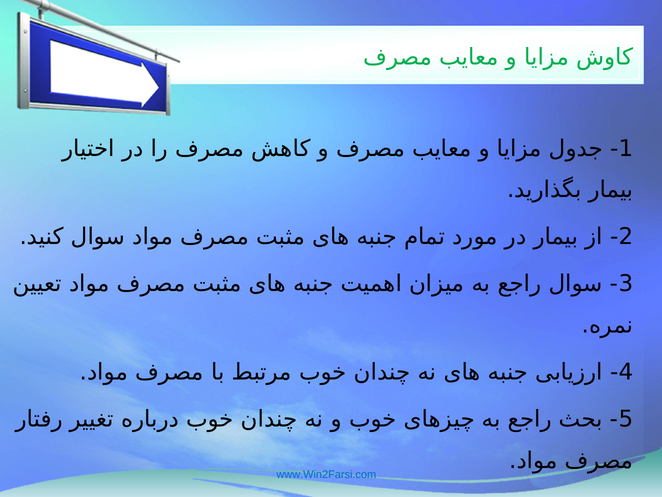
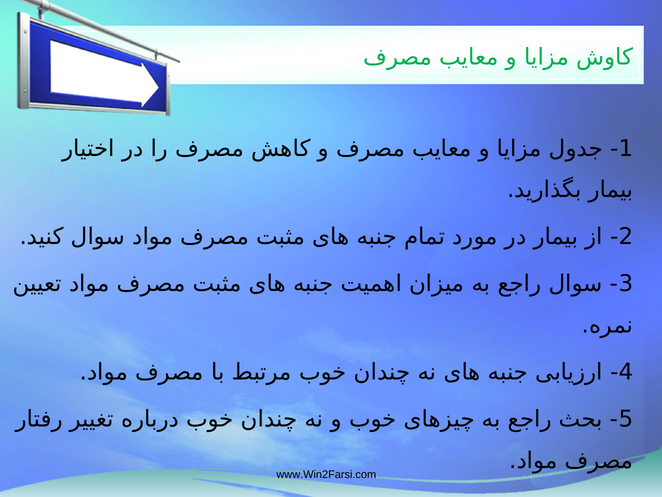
www.Win2Farsi.com colour: blue -> black
